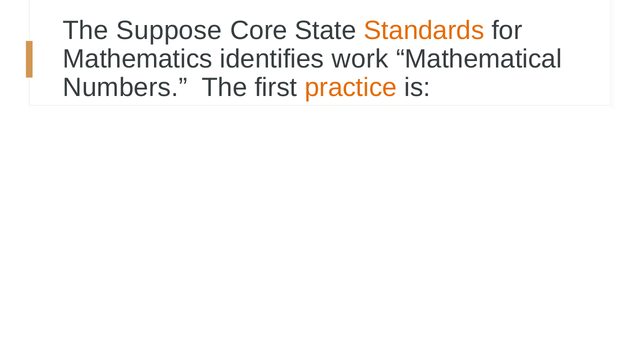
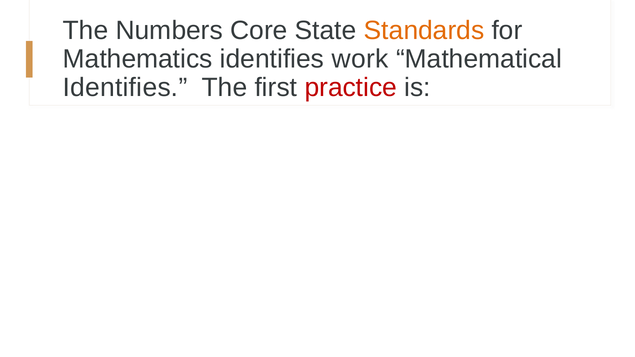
Suppose: Suppose -> Numbers
Numbers at (125, 88): Numbers -> Identifies
practice colour: orange -> red
